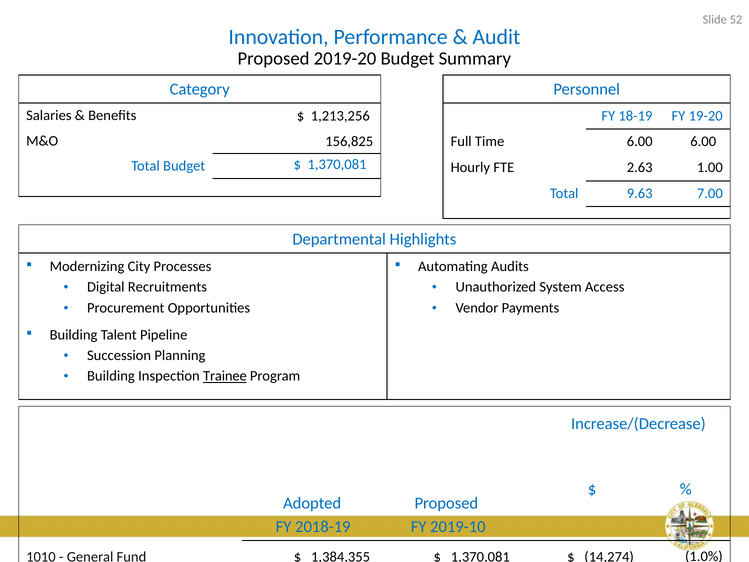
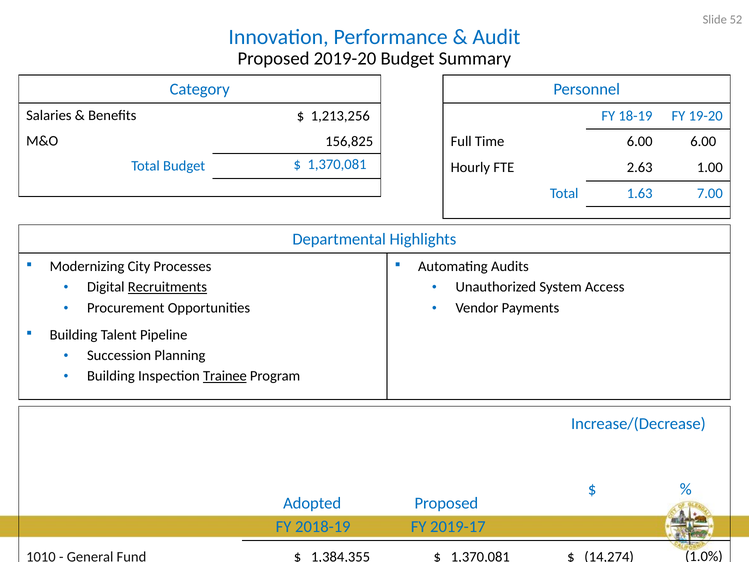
9.63: 9.63 -> 1.63
Recruitments underline: none -> present
2019-10: 2019-10 -> 2019-17
